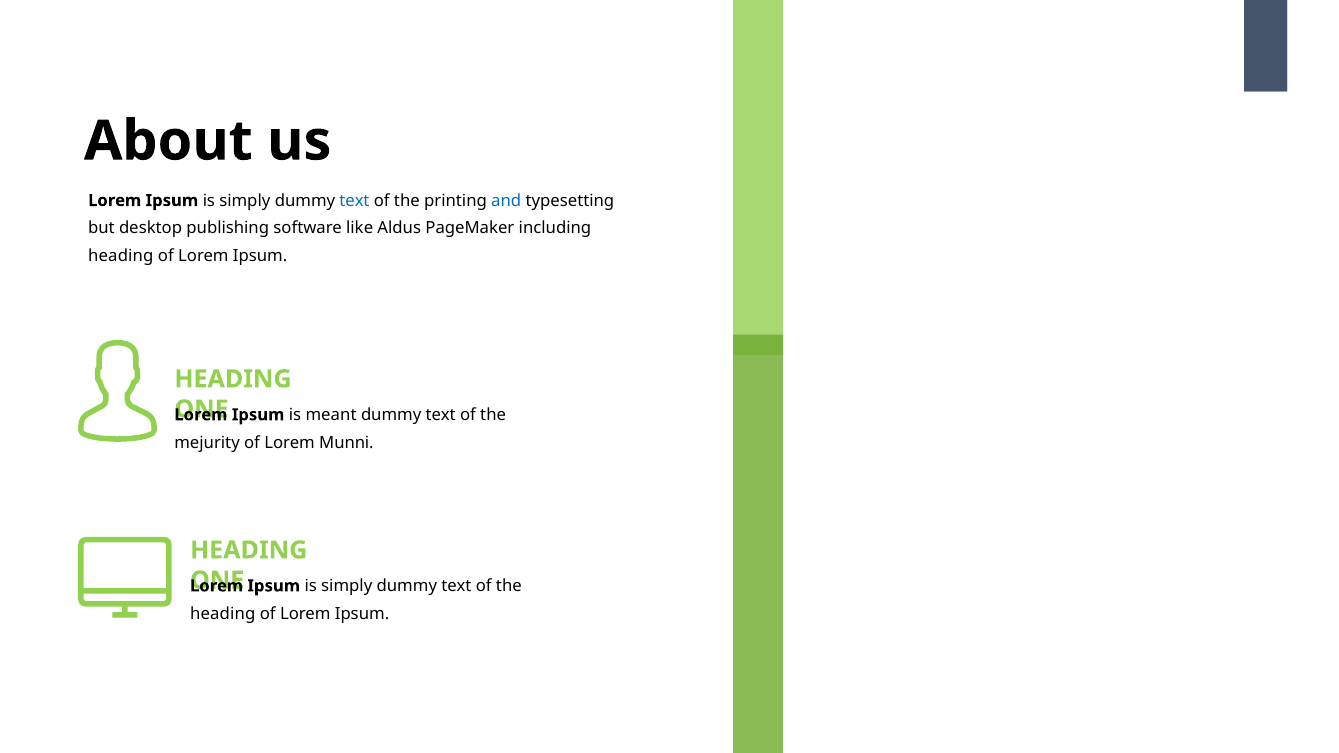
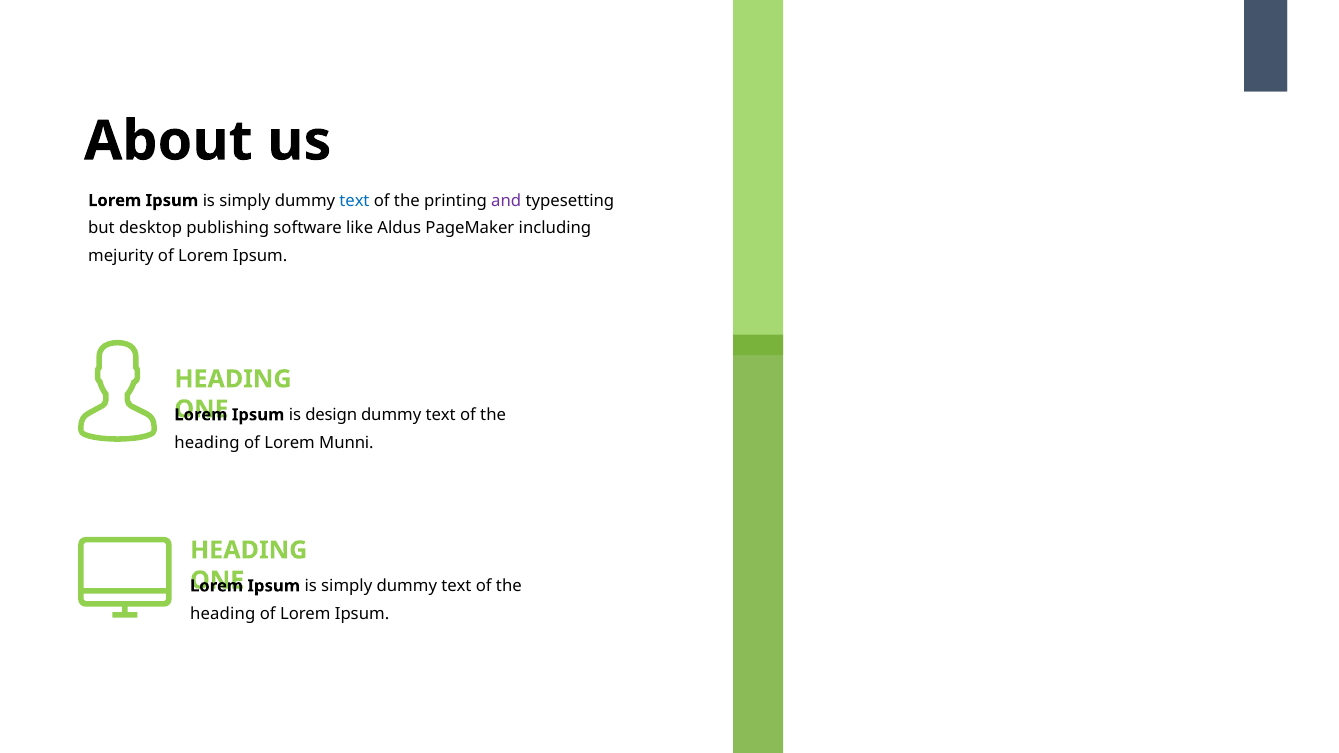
and colour: blue -> purple
heading at (121, 256): heading -> mejurity
meant: meant -> design
mejurity at (207, 443): mejurity -> heading
